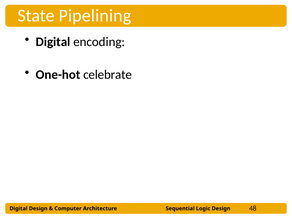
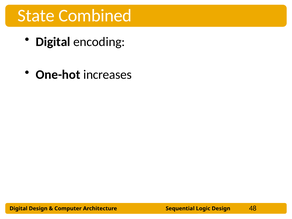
Pipelining: Pipelining -> Combined
celebrate: celebrate -> increases
